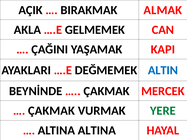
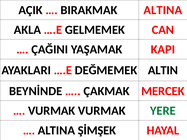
BIRAKMAK ALMAK: ALMAK -> ALTINA
ALTIN colour: blue -> black
ÇAKMAK at (51, 111): ÇAKMAK -> VURMAK
ALTINA ALTINA: ALTINA -> ŞİMŞEK
